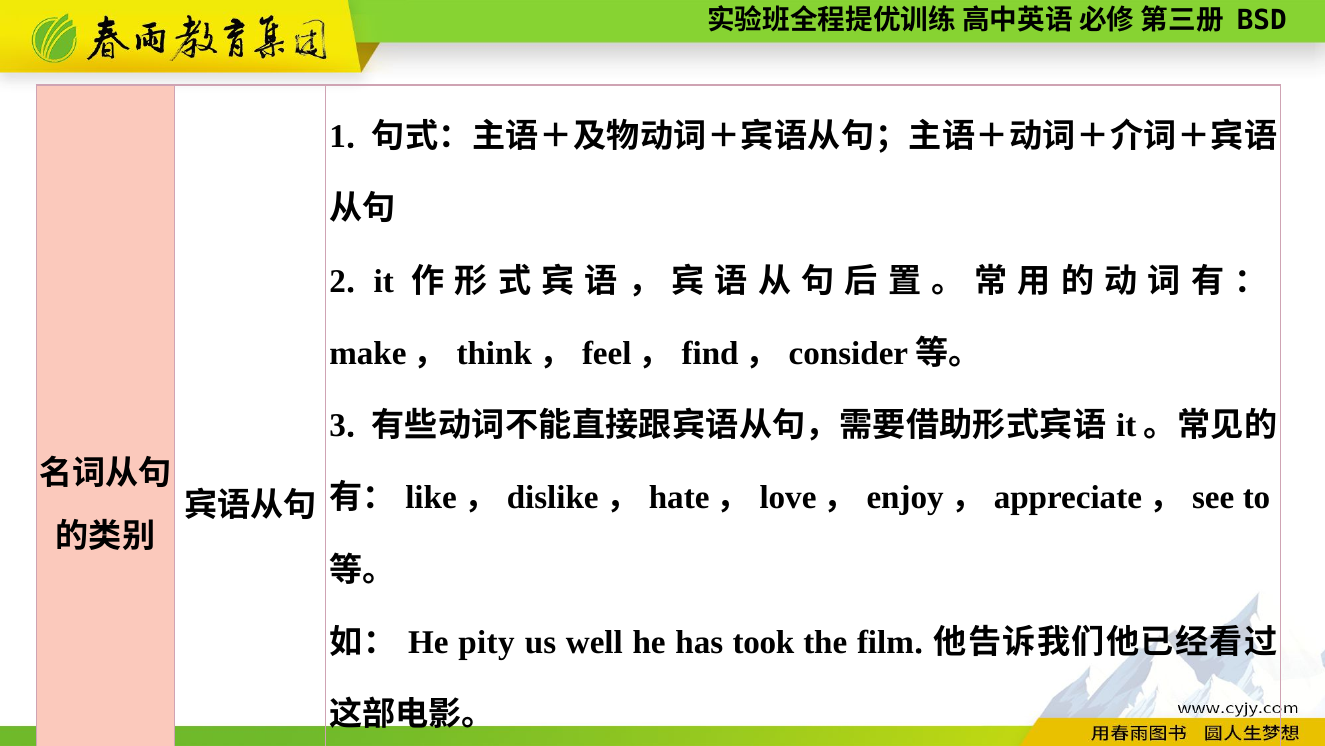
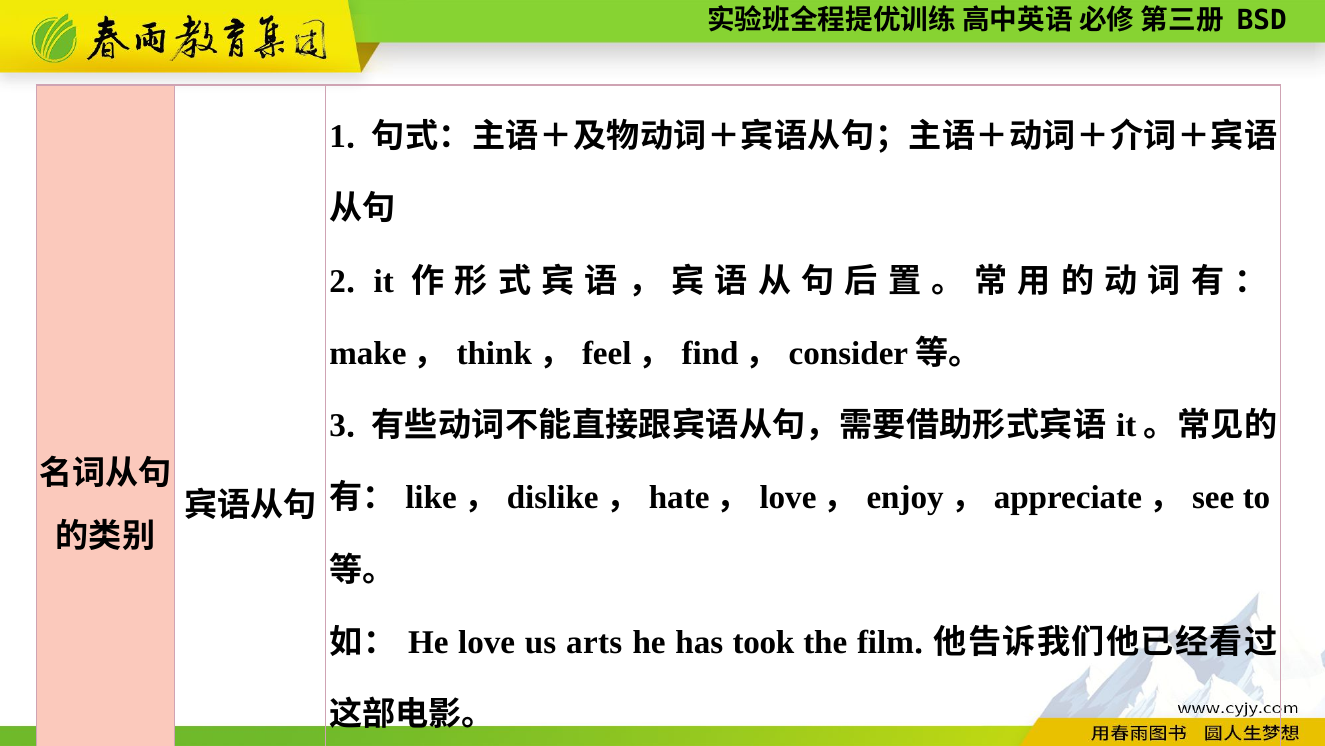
pity: pity -> love
well: well -> arts
